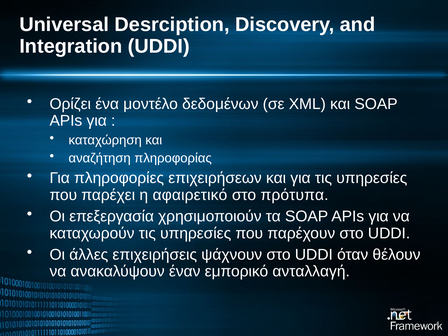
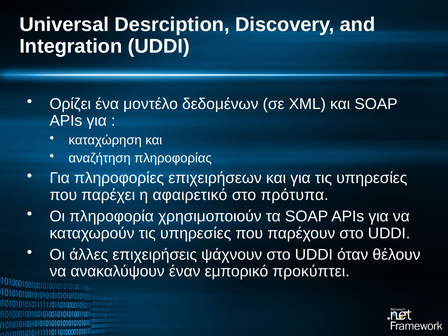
επεξεργασία: επεξεργασία -> πληροφορία
ανταλλαγή: ανταλλαγή -> προκύπτει
